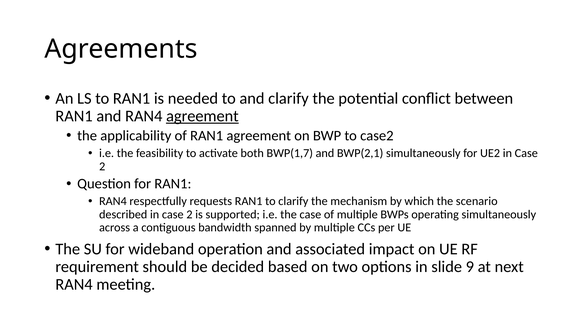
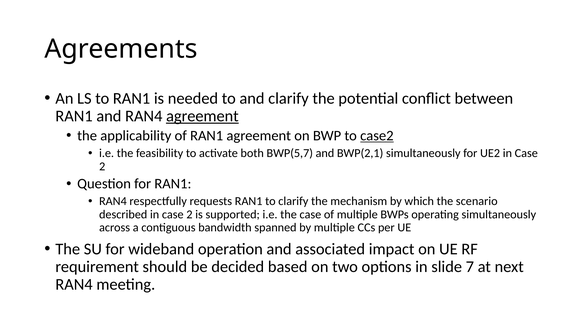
case2 underline: none -> present
BWP(1,7: BWP(1,7 -> BWP(5,7
9: 9 -> 7
